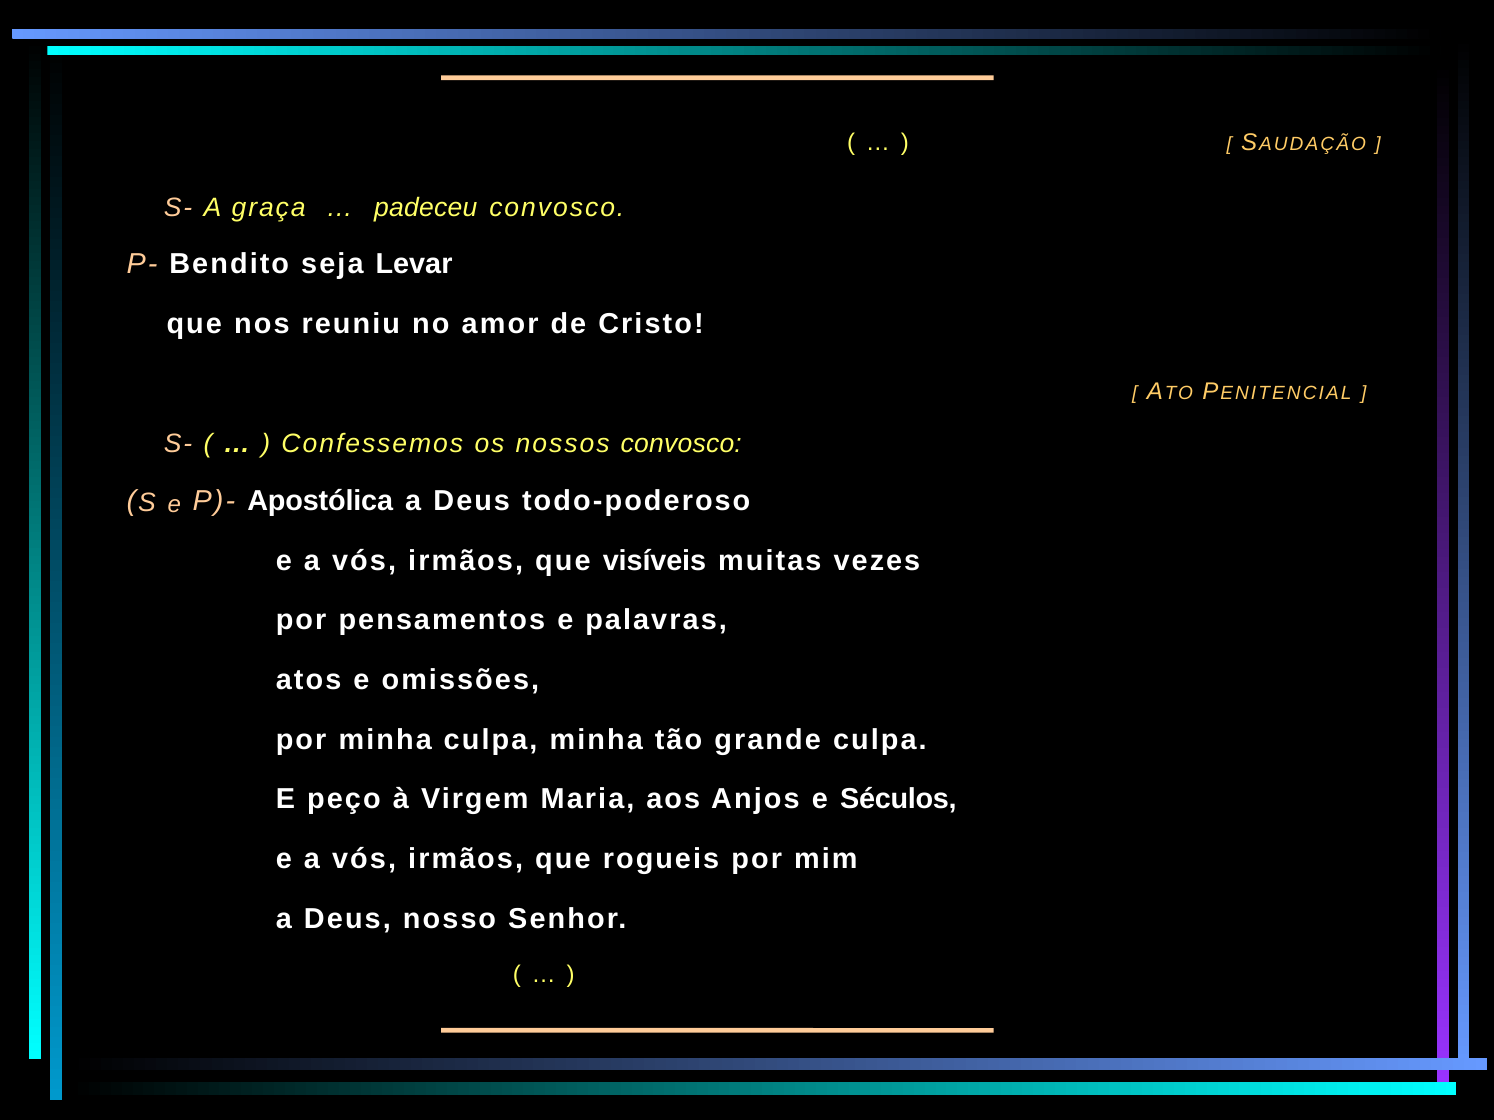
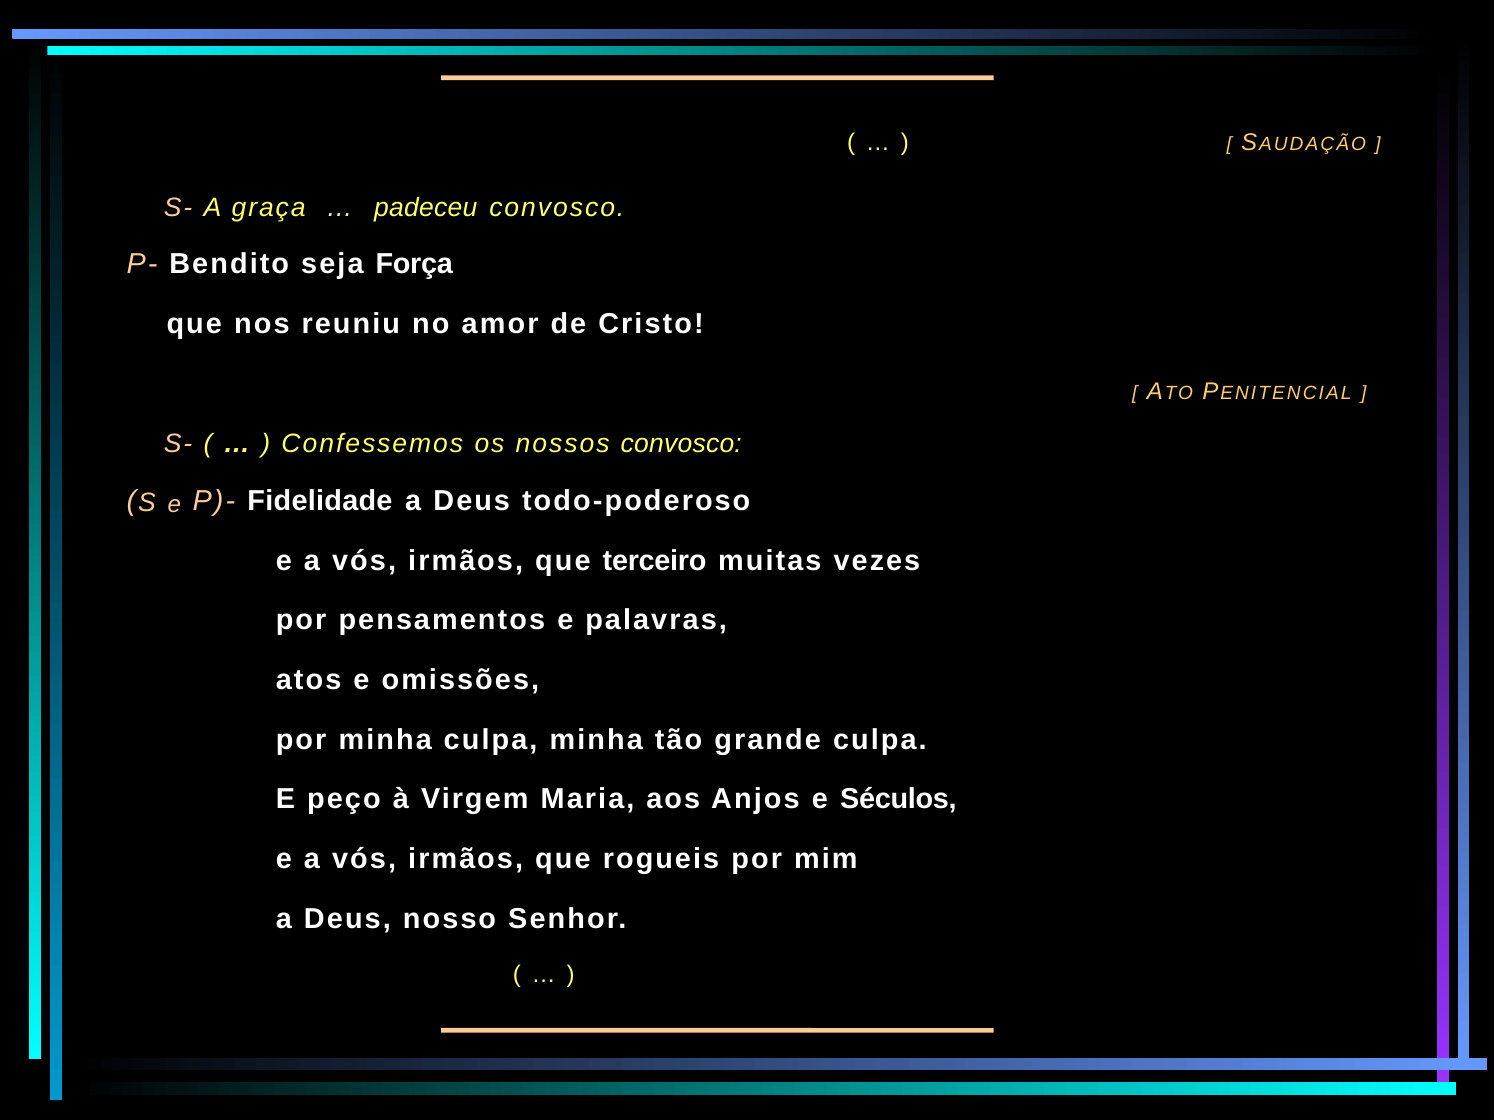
Levar: Levar -> Força
Apostólica: Apostólica -> Fidelidade
visíveis: visíveis -> terceiro
